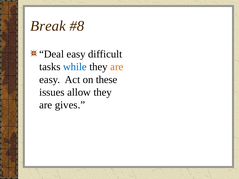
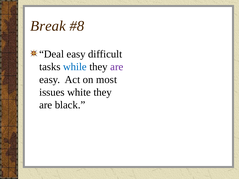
are at (117, 67) colour: orange -> purple
these: these -> most
allow: allow -> white
gives: gives -> black
